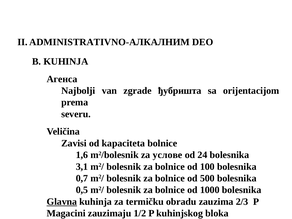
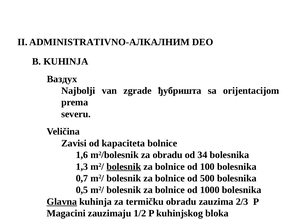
Агенса: Агенса -> Ваздух
za услове: услове -> obradu
24: 24 -> 34
3,1: 3,1 -> 1,3
bolesnik at (124, 167) underline: none -> present
